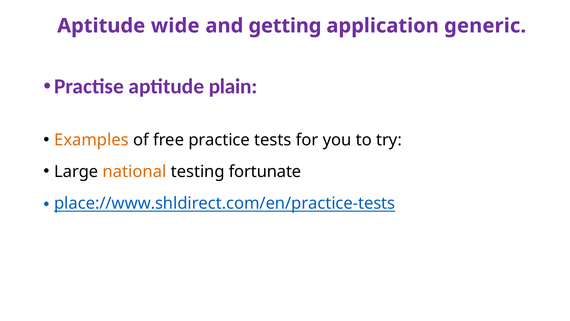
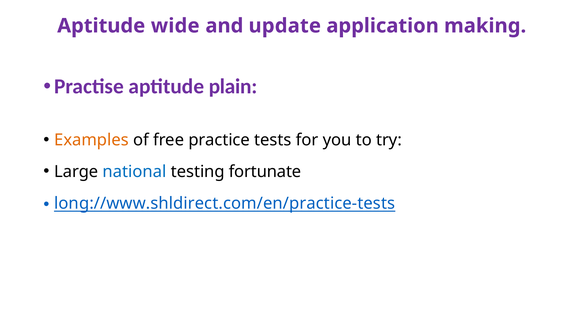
getting: getting -> update
generic: generic -> making
national colour: orange -> blue
place://www.shldirect.com/en/practice-tests: place://www.shldirect.com/en/practice-tests -> long://www.shldirect.com/en/practice-tests
